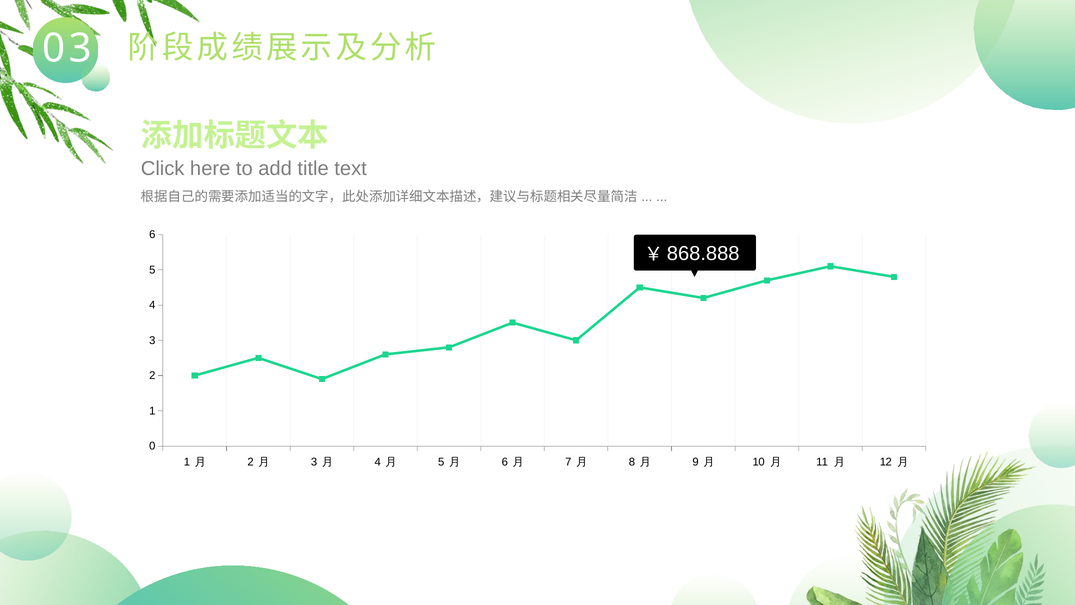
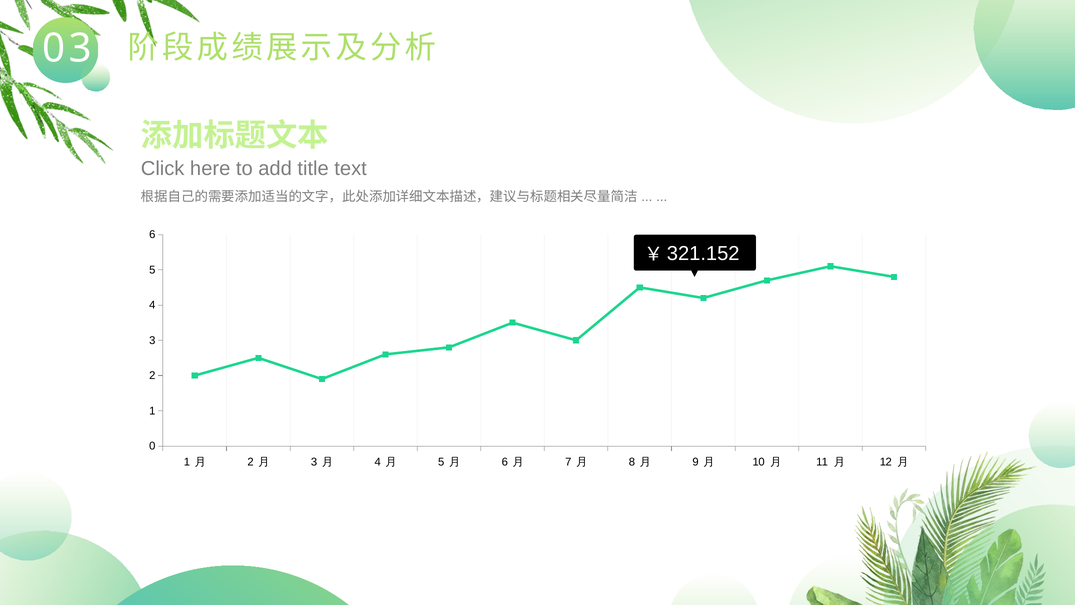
868.888: 868.888 -> 321.152
